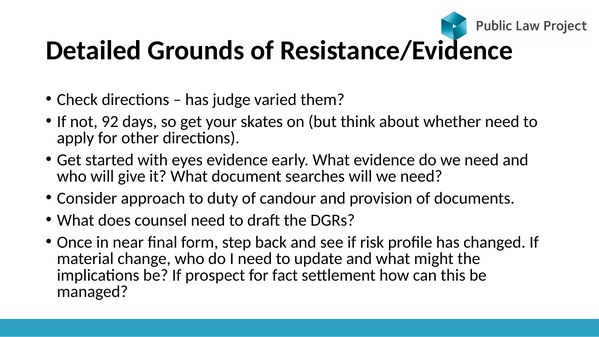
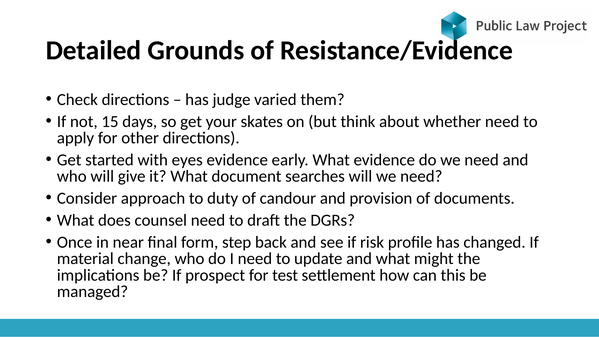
92: 92 -> 15
fact: fact -> test
